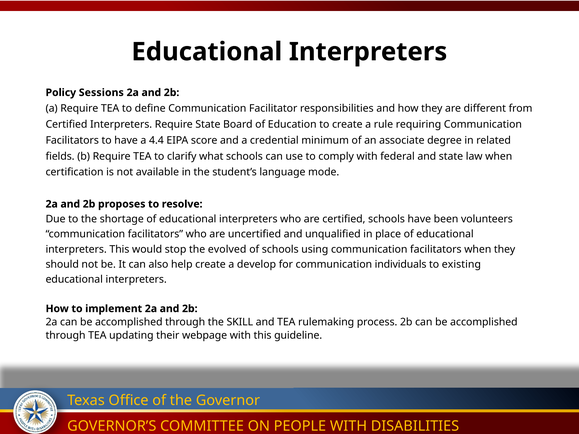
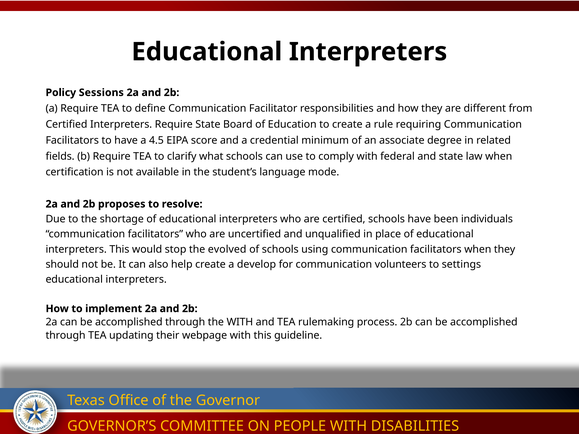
4.4: 4.4 -> 4.5
volunteers: volunteers -> individuals
individuals: individuals -> volunteers
existing: existing -> settings
the SKILL: SKILL -> WITH
